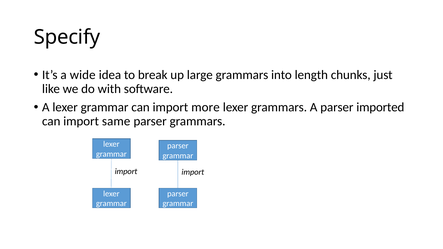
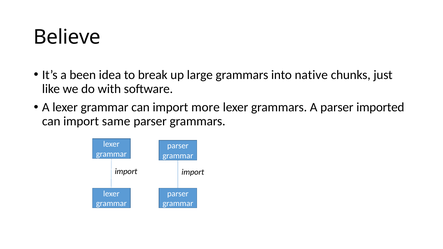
Specify: Specify -> Believe
wide: wide -> been
length: length -> native
